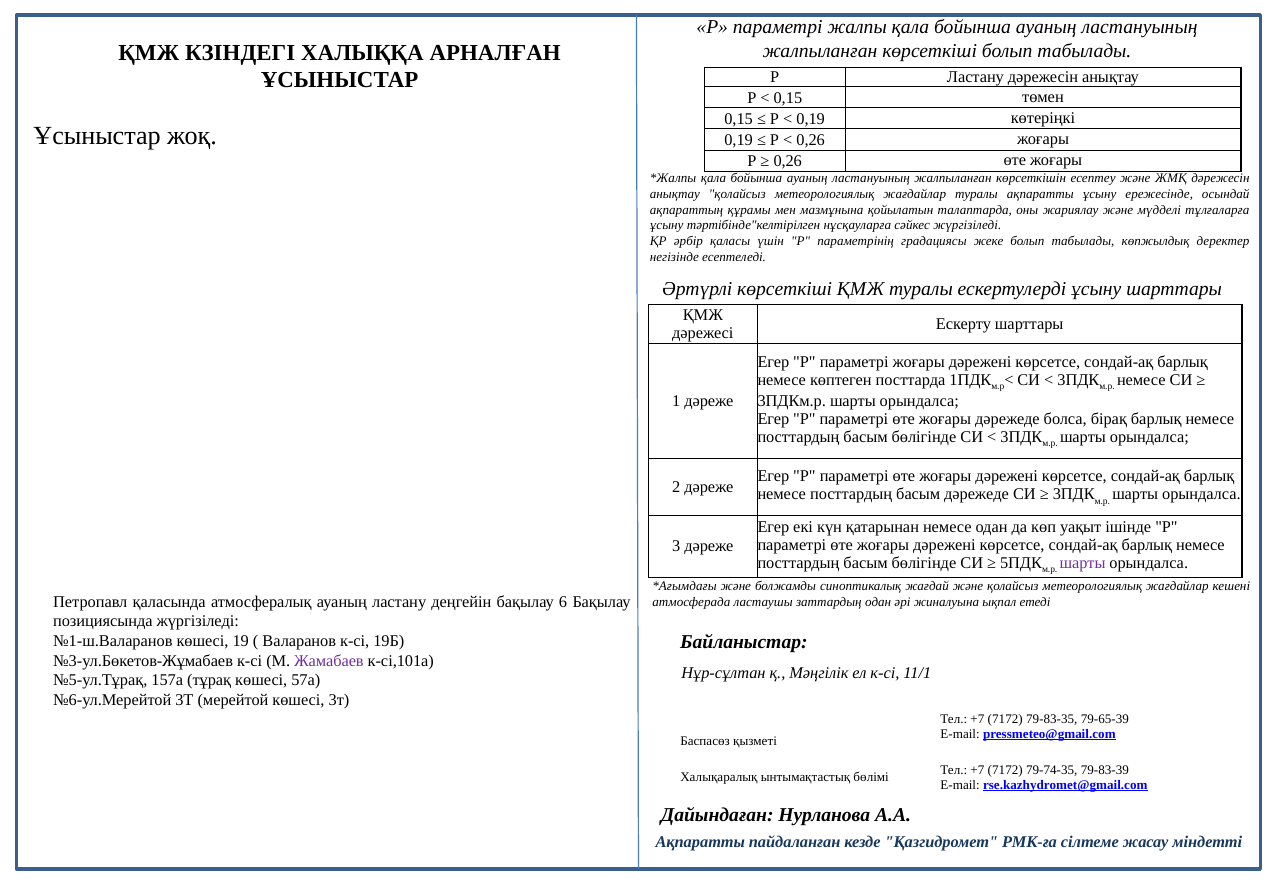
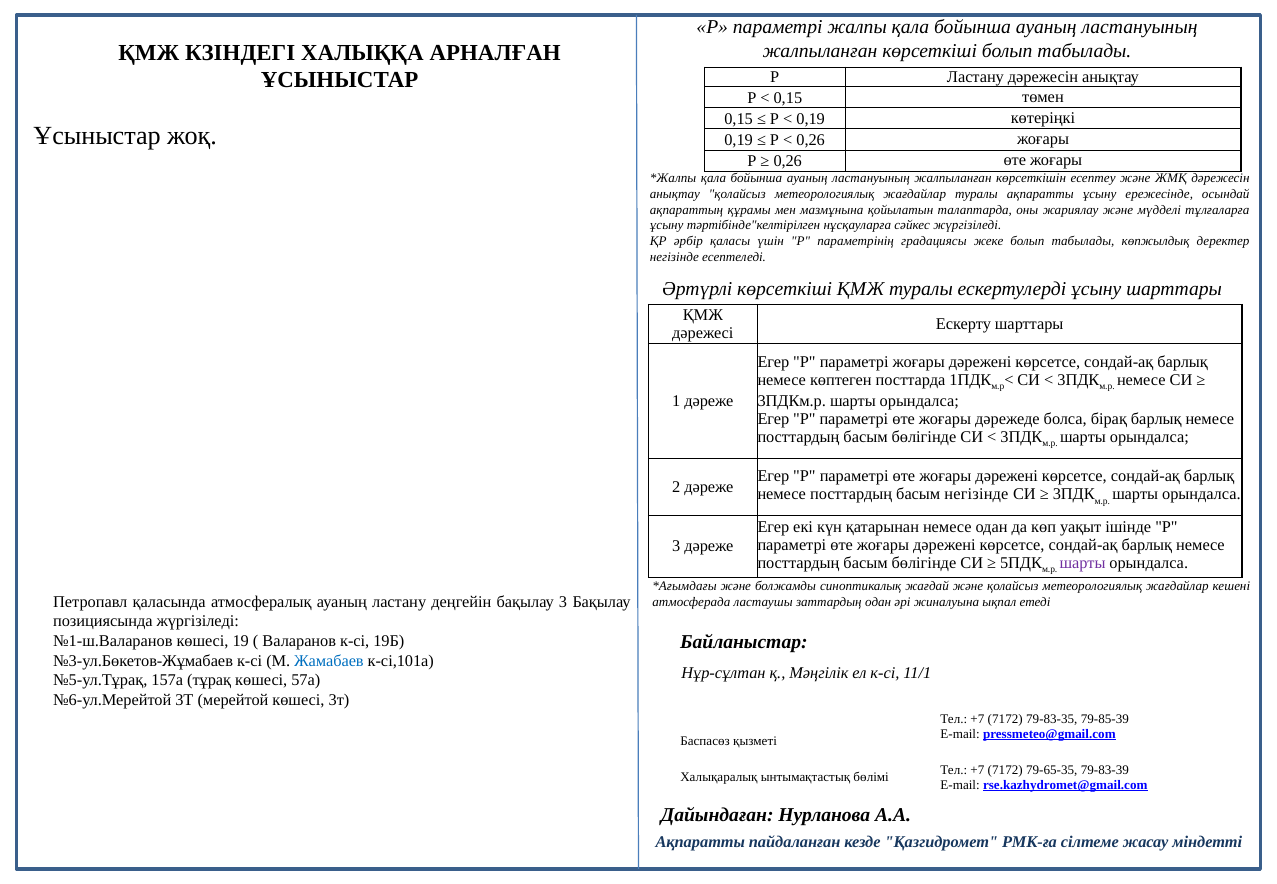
басым дәрежеде: дәрежеде -> негізінде
бақылау 6: 6 -> 3
Жамабаев colour: purple -> blue
79-65-39: 79-65-39 -> 79-85-39
79-74-35: 79-74-35 -> 79-65-35
